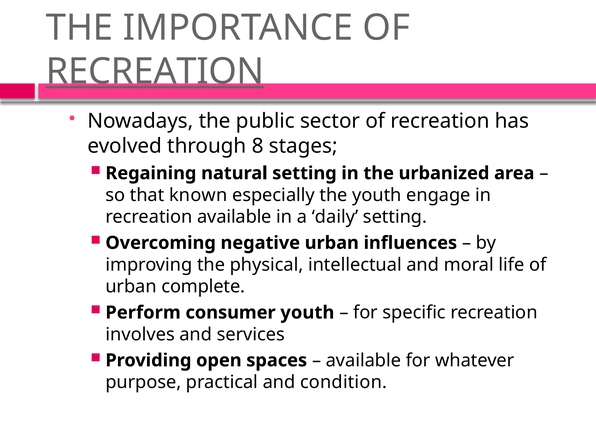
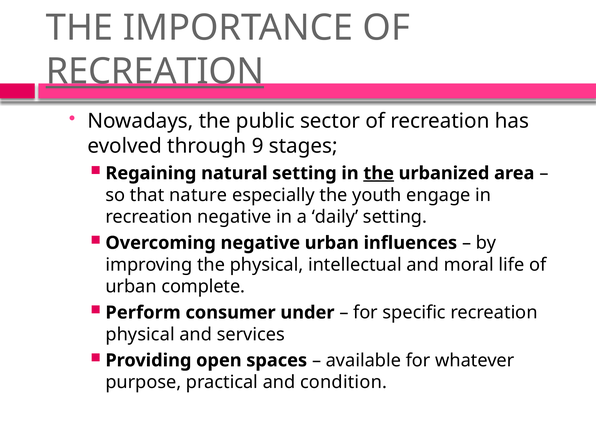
8: 8 -> 9
the at (379, 173) underline: none -> present
known: known -> nature
recreation available: available -> negative
consumer youth: youth -> under
involves at (140, 334): involves -> physical
